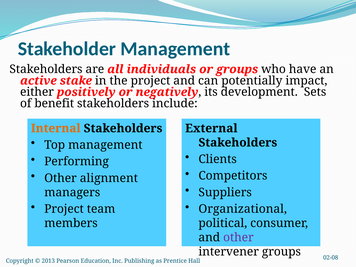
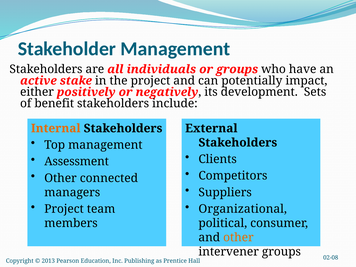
Performing: Performing -> Assessment
alignment: alignment -> connected
other at (238, 238) colour: purple -> orange
